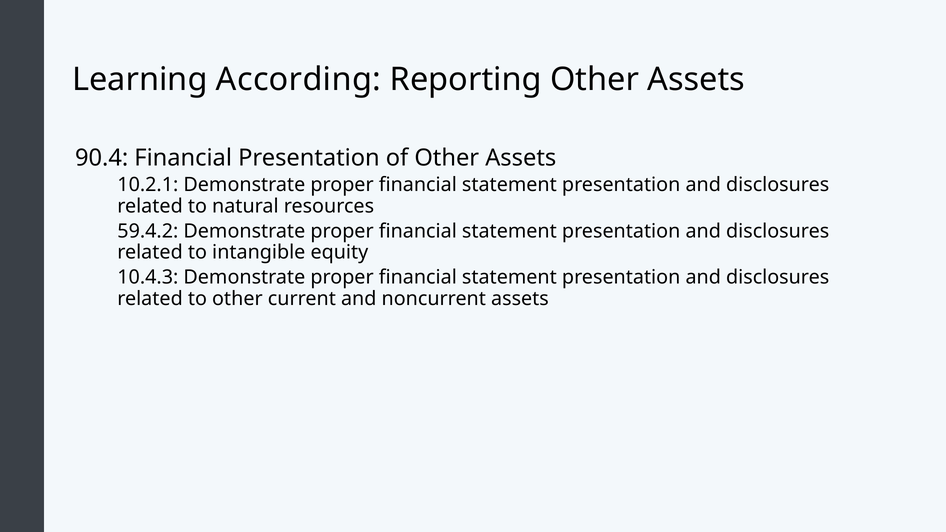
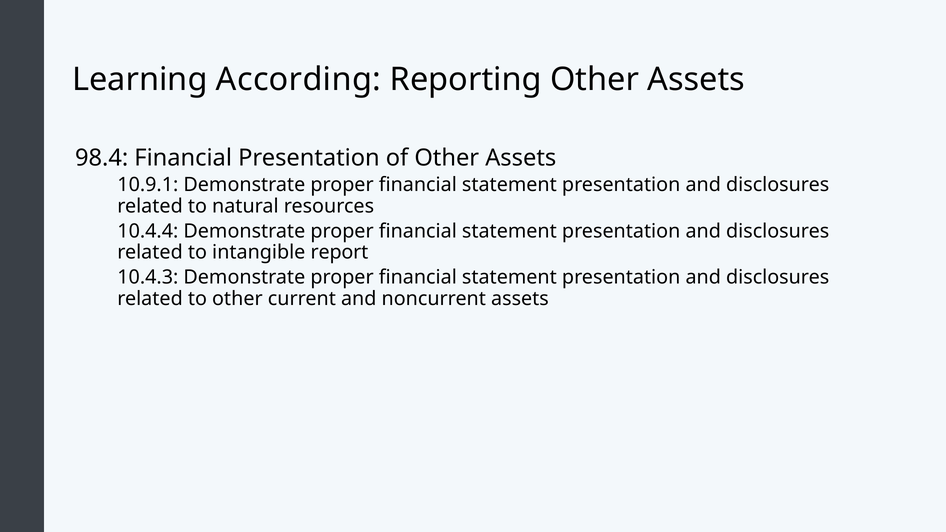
90.4: 90.4 -> 98.4
10.2.1: 10.2.1 -> 10.9.1
59.4.2: 59.4.2 -> 10.4.4
equity: equity -> report
